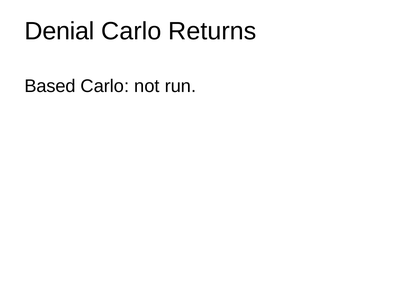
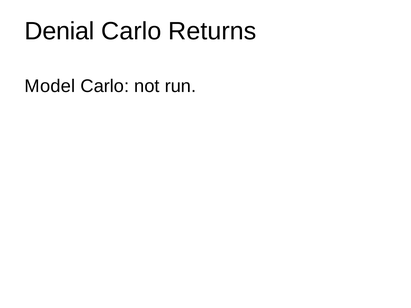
Based: Based -> Model
